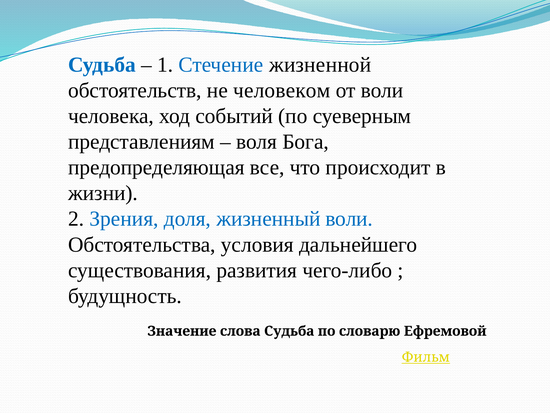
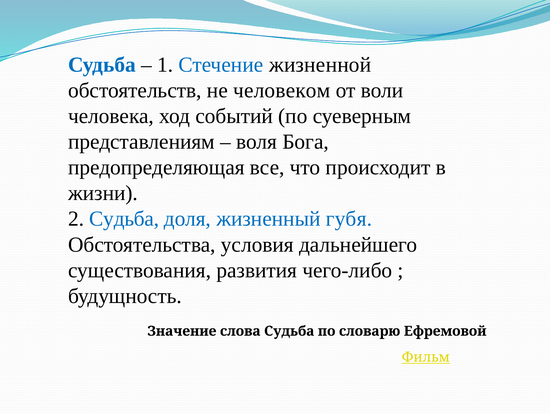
2 Зрения: Зрения -> Судьба
жизненный воли: воли -> губя
